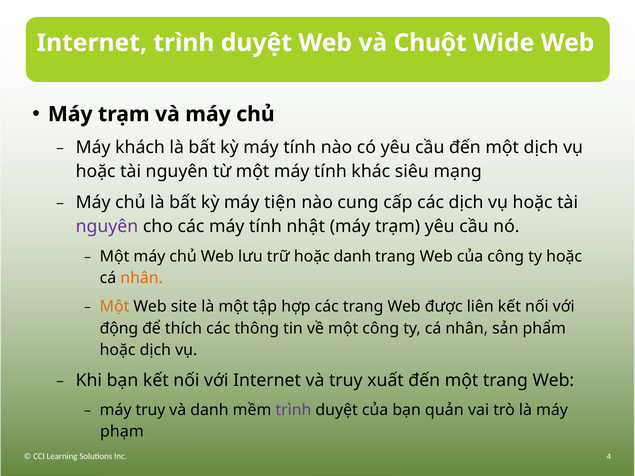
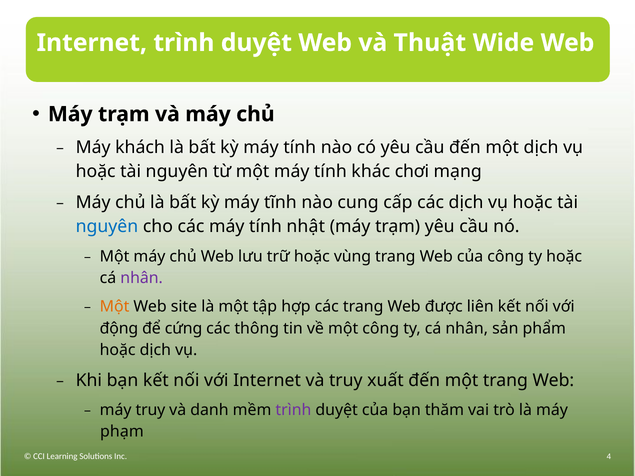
Chuột: Chuột -> Thuật
siêu: siêu -> chơi
tiện: tiện -> tĩnh
nguyên at (107, 227) colour: purple -> blue
hoặc danh: danh -> vùng
nhân at (142, 278) colour: orange -> purple
thích: thích -> cứng
quản: quản -> thăm
